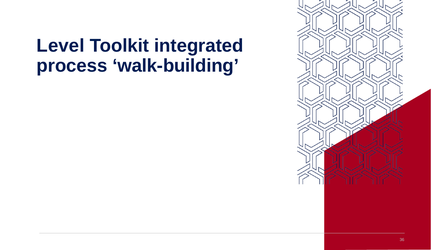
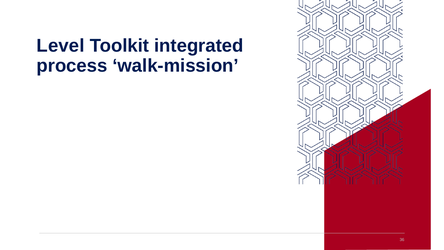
walk-building: walk-building -> walk-mission
